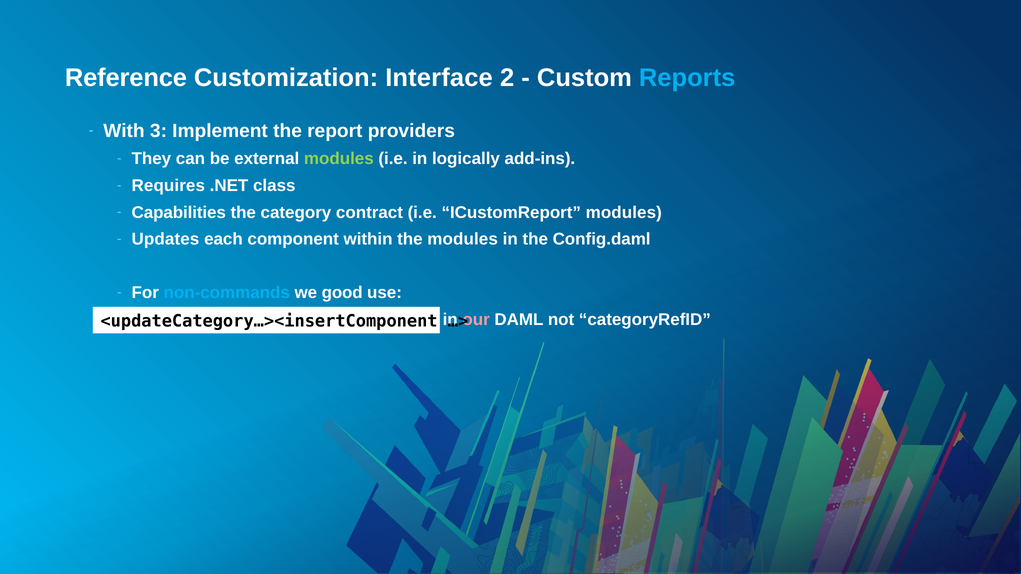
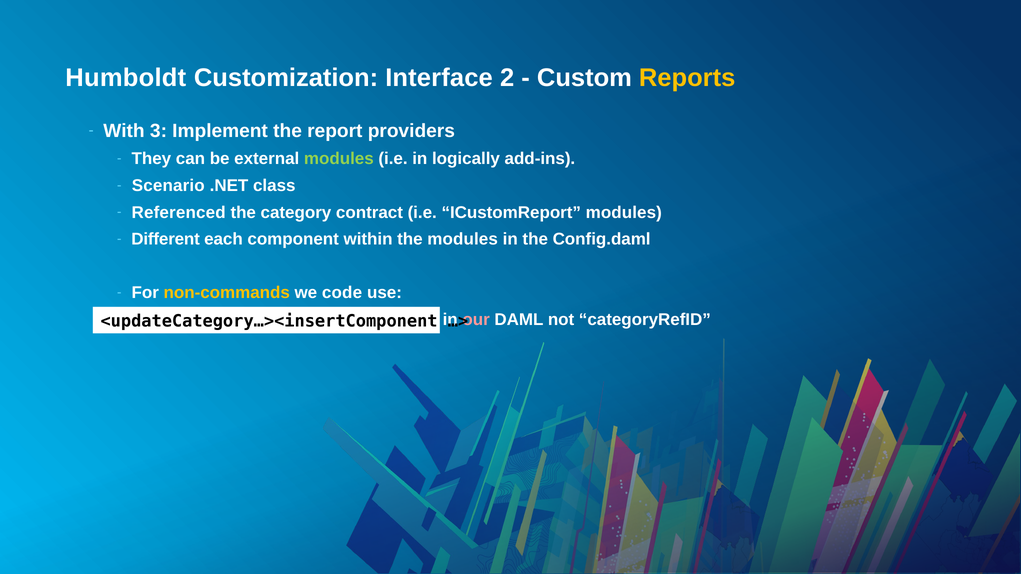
Reference: Reference -> Humboldt
Reports colour: light blue -> yellow
Requires: Requires -> Scenario
Capabilities: Capabilities -> Referenced
Updates: Updates -> Different
non-commands colour: light blue -> yellow
good: good -> code
